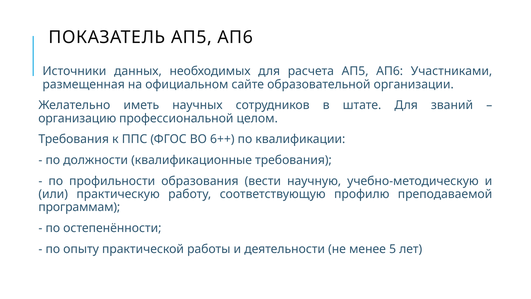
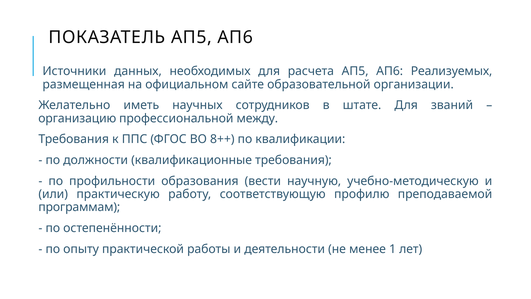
Участниками: Участниками -> Реализуемых
целом: целом -> между
6++: 6++ -> 8++
5: 5 -> 1
